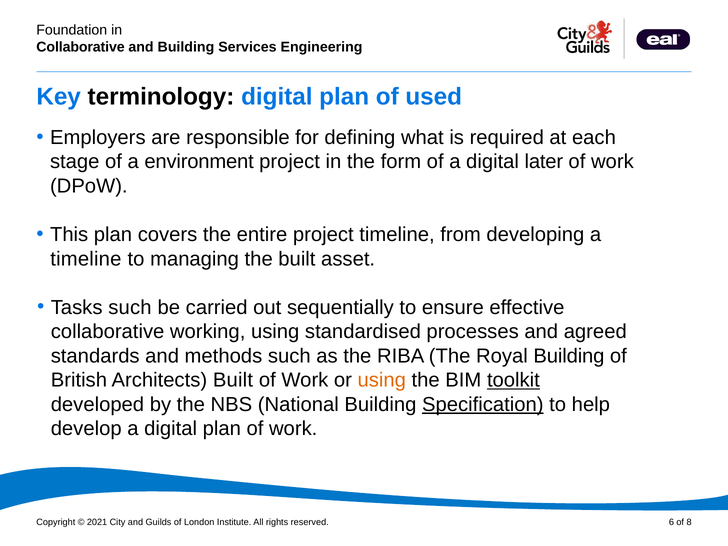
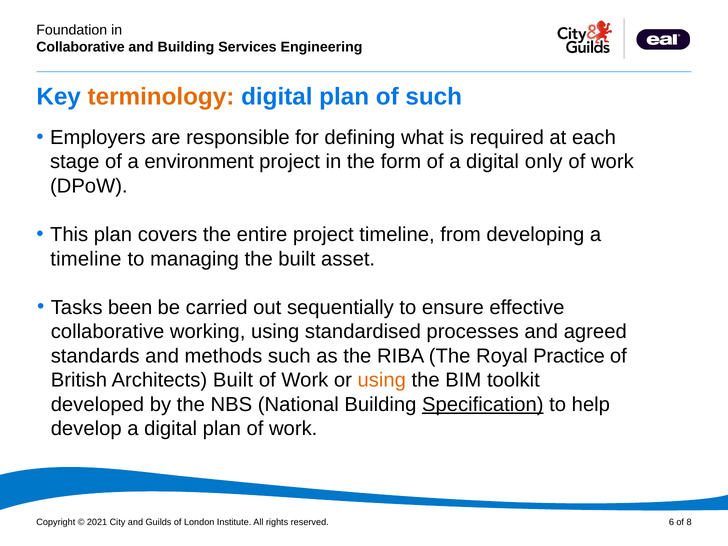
terminology colour: black -> orange
of used: used -> such
later: later -> only
Tasks such: such -> been
Royal Building: Building -> Practice
toolkit underline: present -> none
